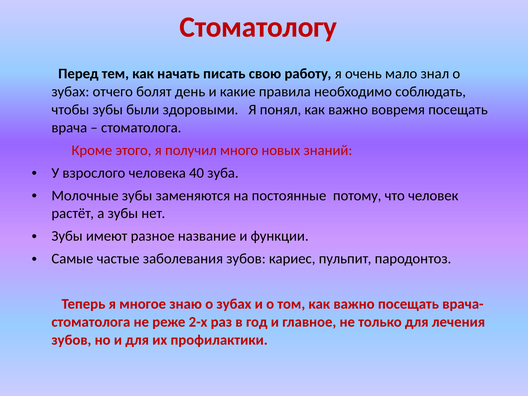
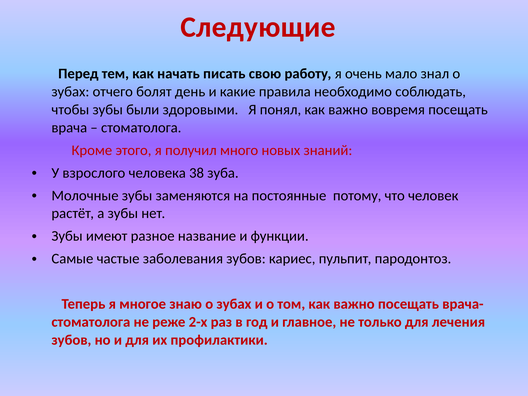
Стоматологу: Стоматологу -> Следующие
40: 40 -> 38
